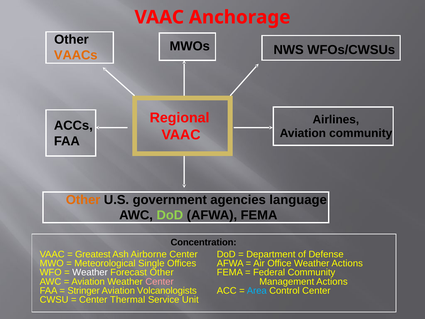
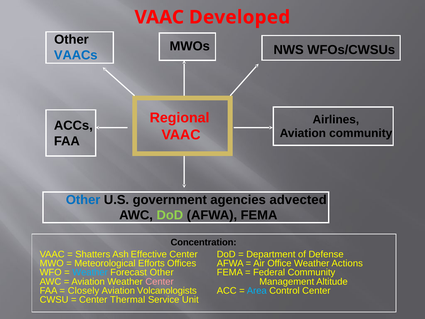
Anchorage: Anchorage -> Developed
VAACs colour: orange -> blue
Other at (83, 200) colour: orange -> blue
language: language -> advected
Greatest: Greatest -> Shatters
Airborne: Airborne -> Effective
Single: Single -> Efforts
Weather at (90, 272) colour: white -> light blue
Management Actions: Actions -> Altitude
Stringer: Stringer -> Closely
